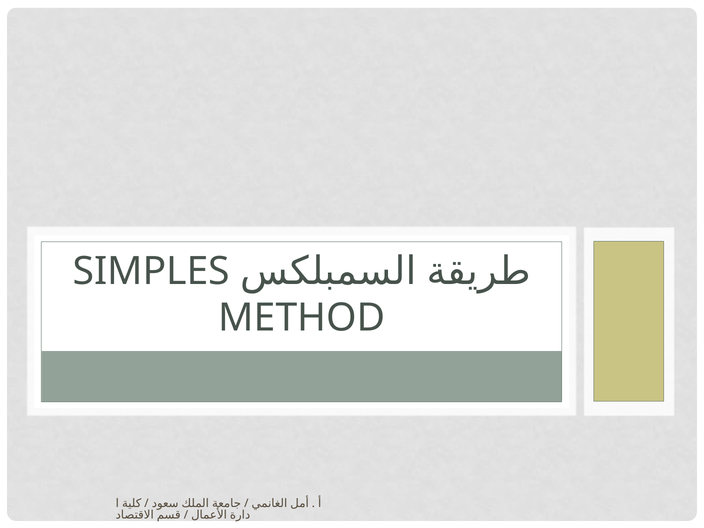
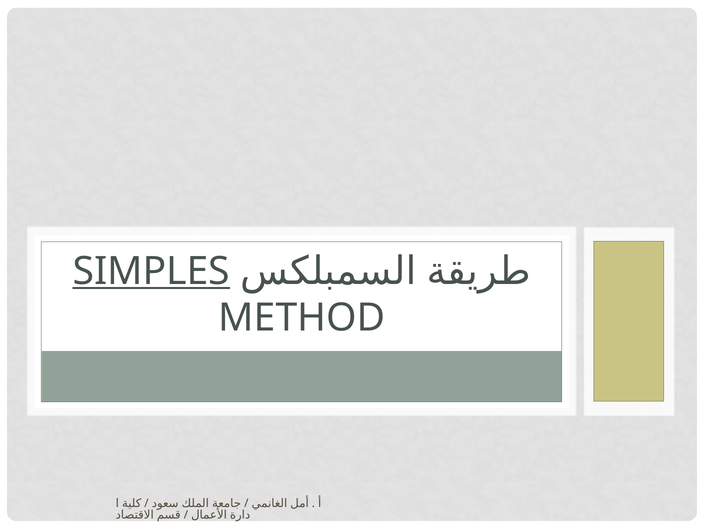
SIMPLES underline: none -> present
